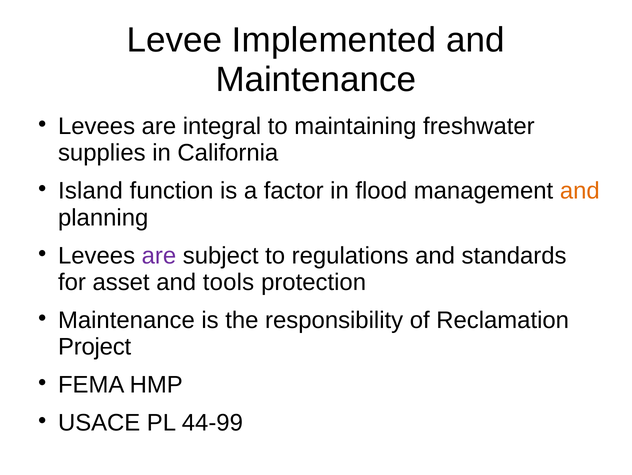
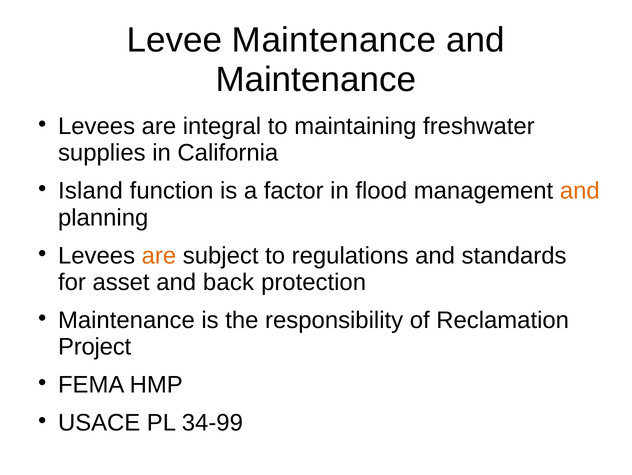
Levee Implemented: Implemented -> Maintenance
are at (159, 255) colour: purple -> orange
tools: tools -> back
44-99: 44-99 -> 34-99
